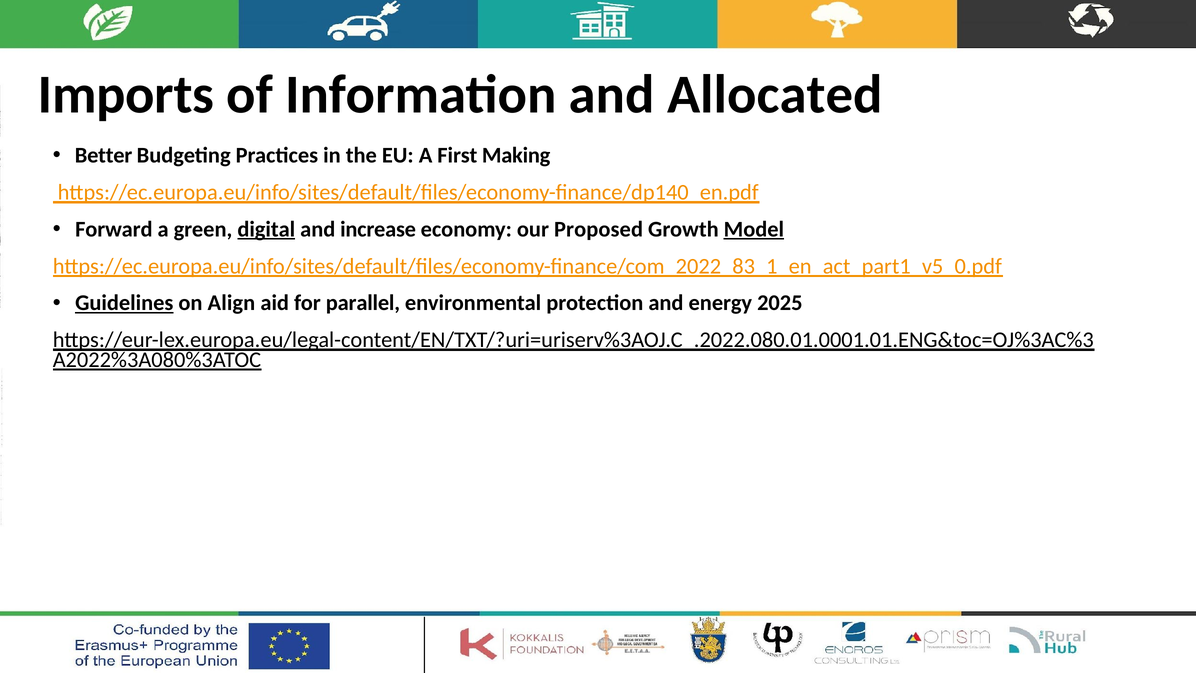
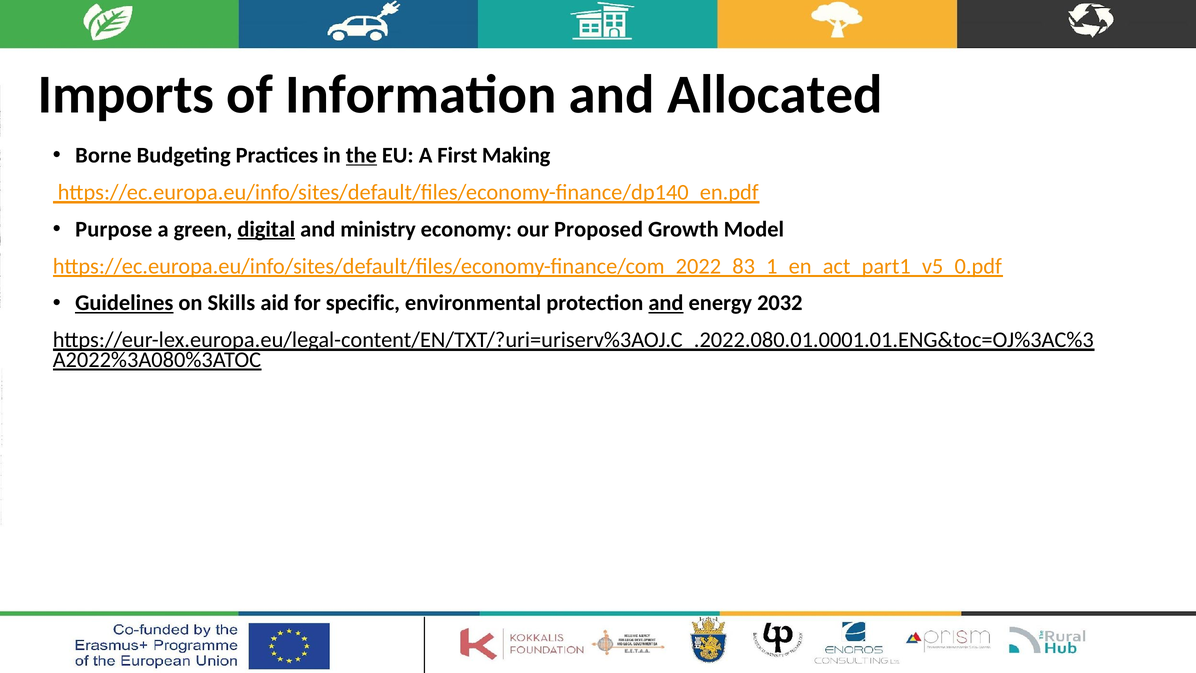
Better: Better -> Borne
the underline: none -> present
Forward: Forward -> Purpose
increase: increase -> ministry
Model underline: present -> none
Align: Align -> Skills
parallel: parallel -> specific
and at (666, 303) underline: none -> present
2025: 2025 -> 2032
